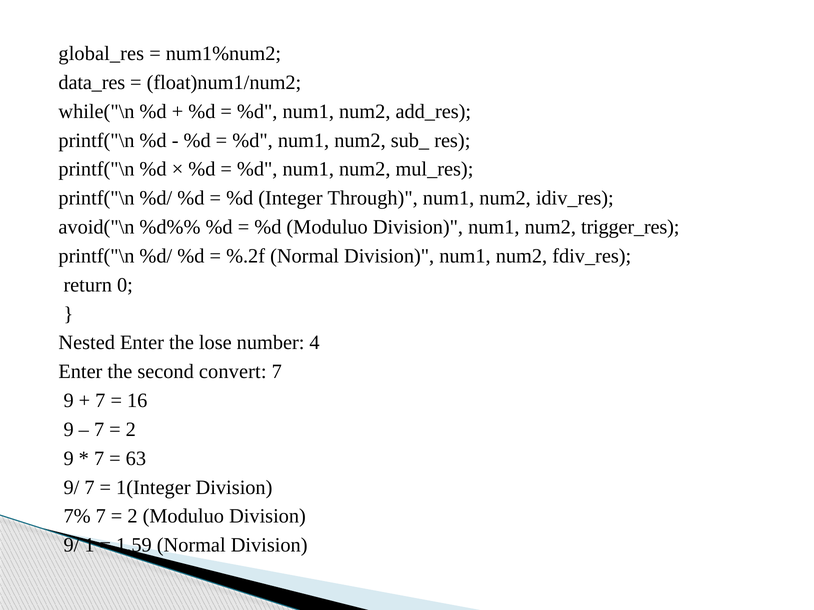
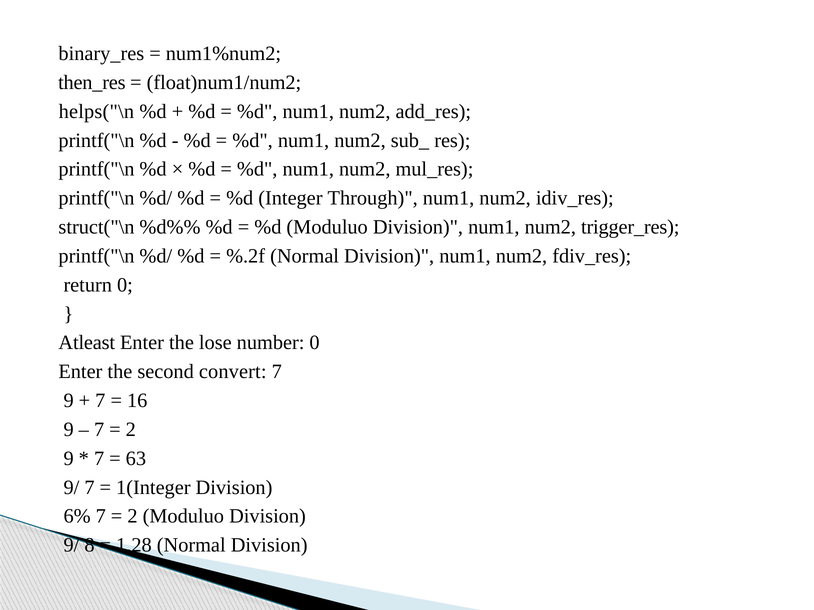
global_res: global_res -> binary_res
data_res: data_res -> then_res
while("\n: while("\n -> helps("\n
avoid("\n: avoid("\n -> struct("\n
Nested: Nested -> Atleast
number 4: 4 -> 0
7%: 7% -> 6%
1: 1 -> 8
1.59: 1.59 -> 1.28
